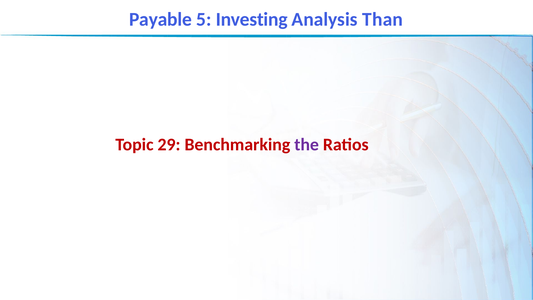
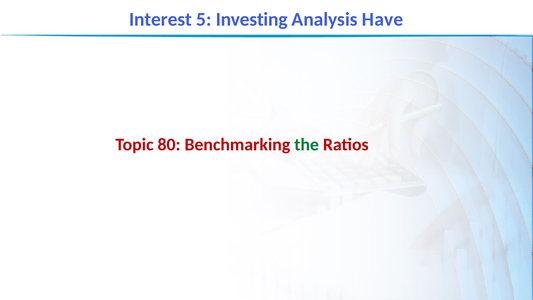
Payable: Payable -> Interest
Than: Than -> Have
29: 29 -> 80
the colour: purple -> green
